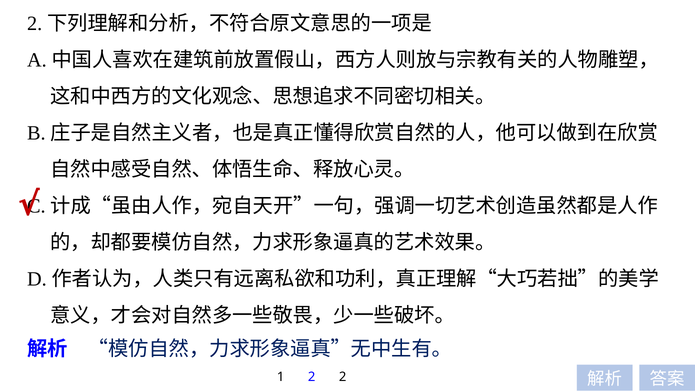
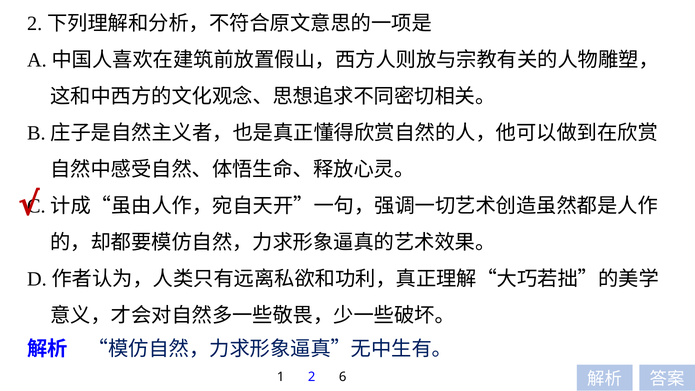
2 2: 2 -> 6
